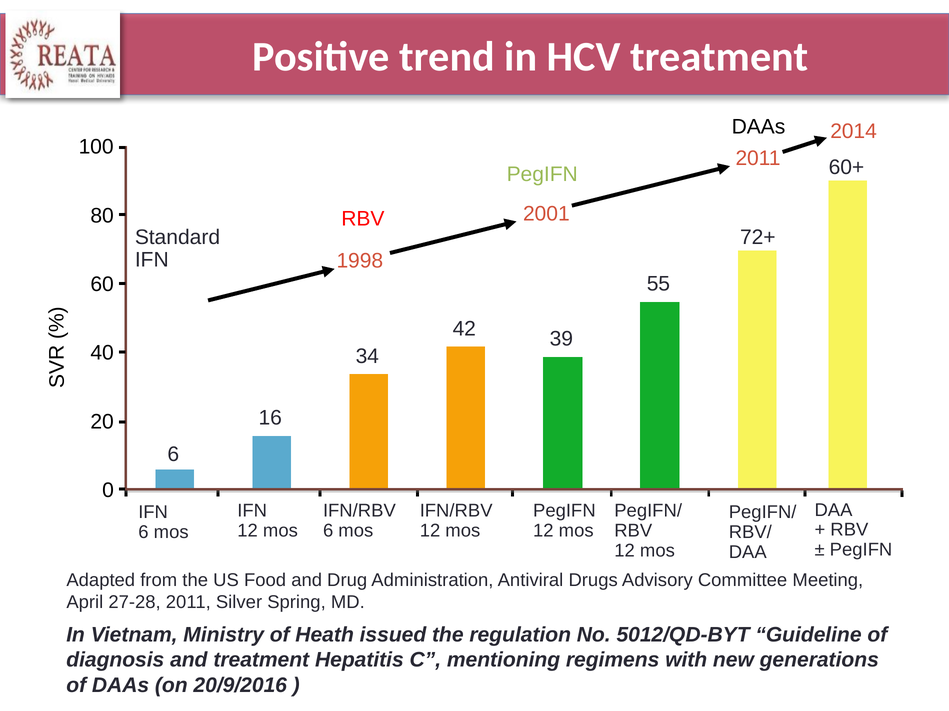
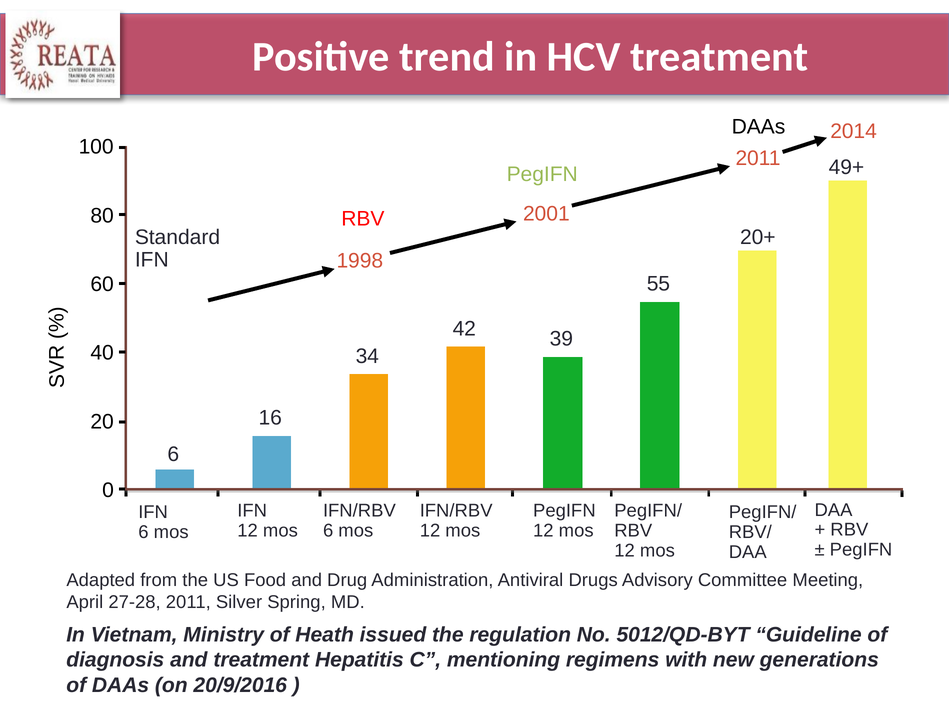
60+: 60+ -> 49+
72+: 72+ -> 20+
